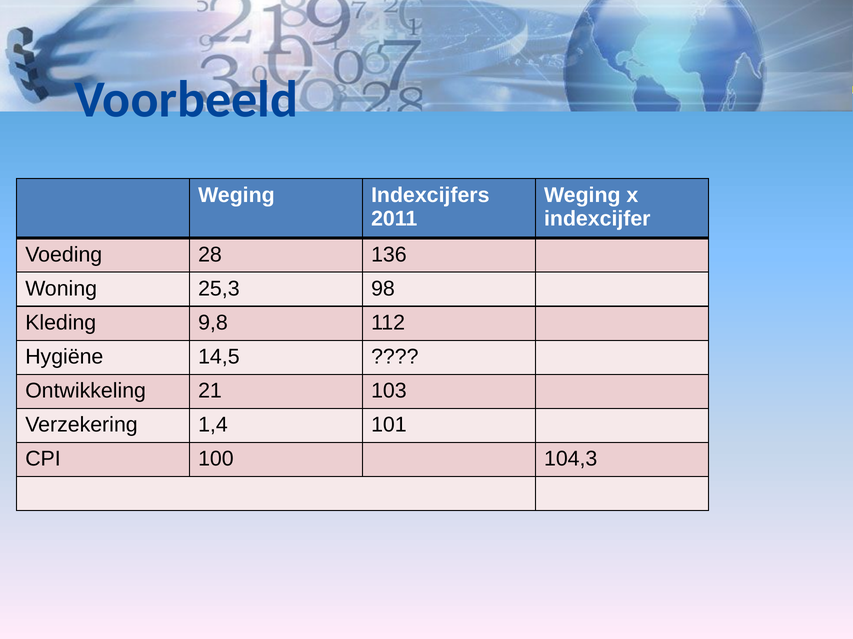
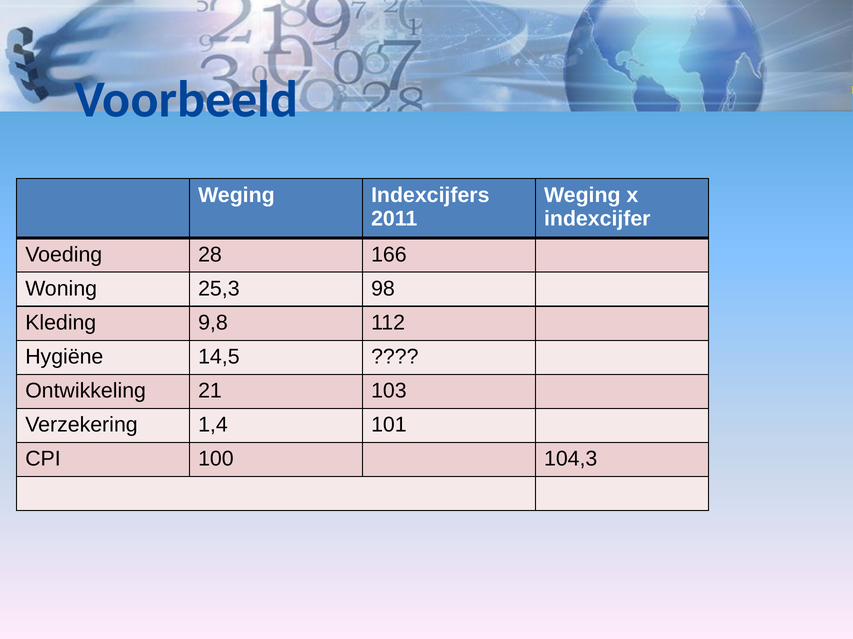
136: 136 -> 166
